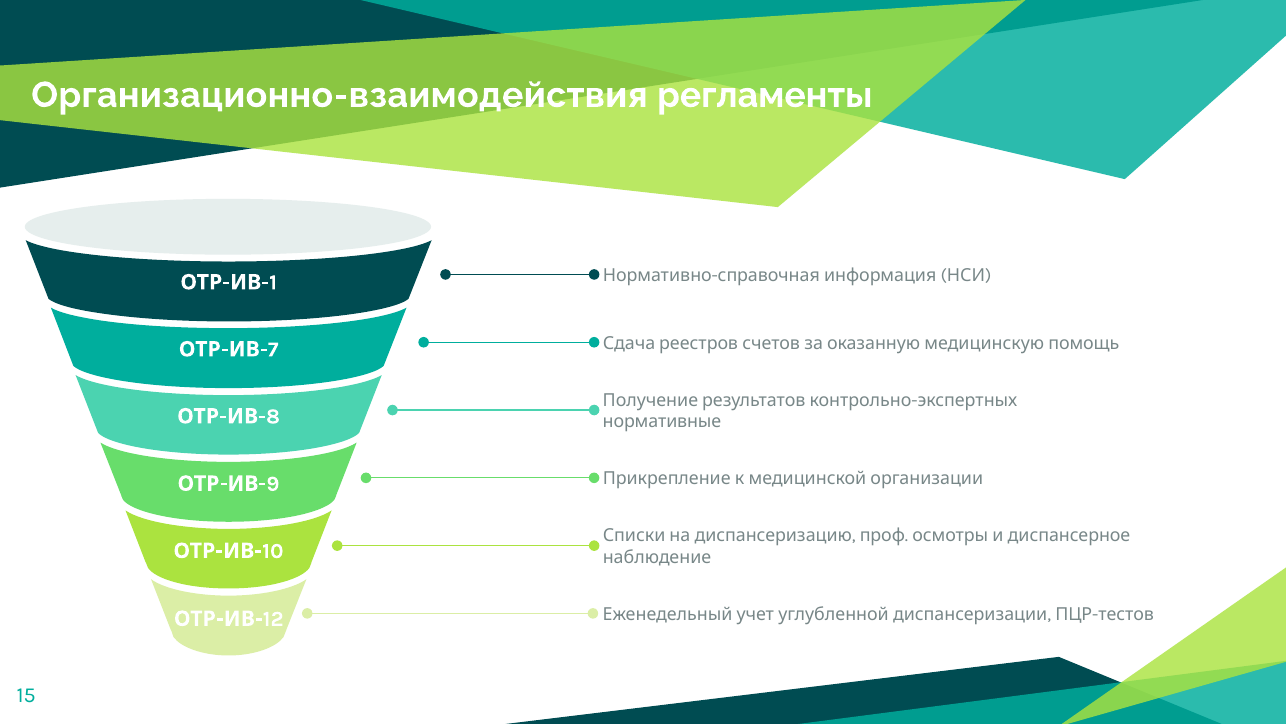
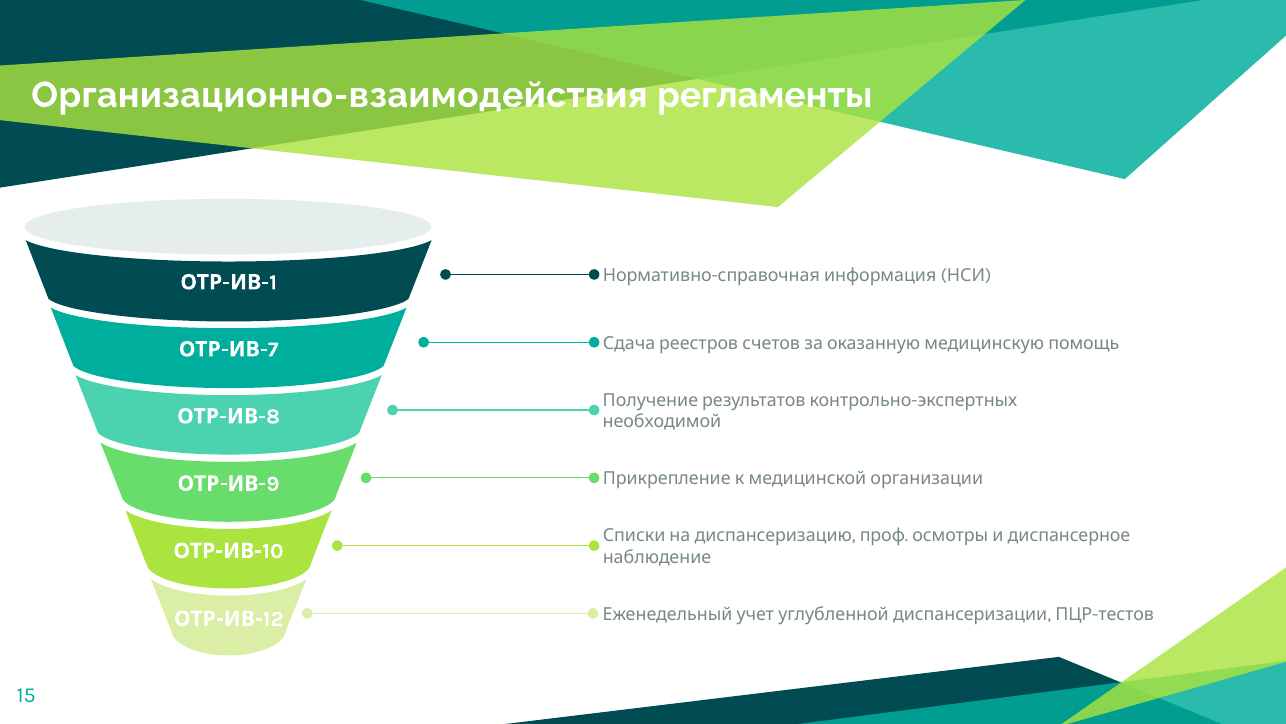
нормативные: нормативные -> необходимой
